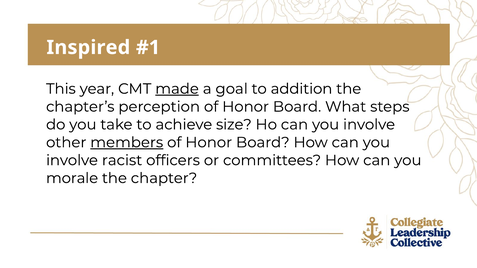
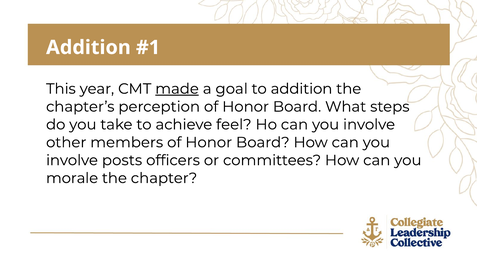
Inspired at (88, 48): Inspired -> Addition
size: size -> feel
members underline: present -> none
racist: racist -> posts
